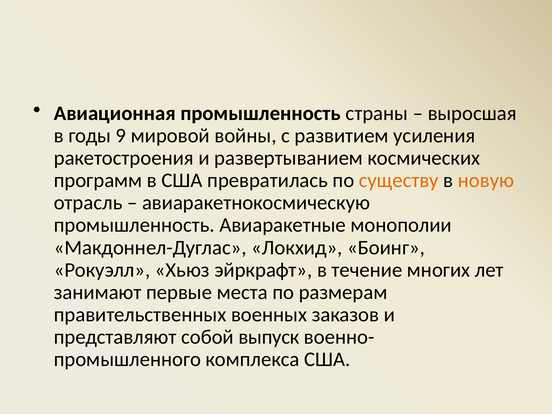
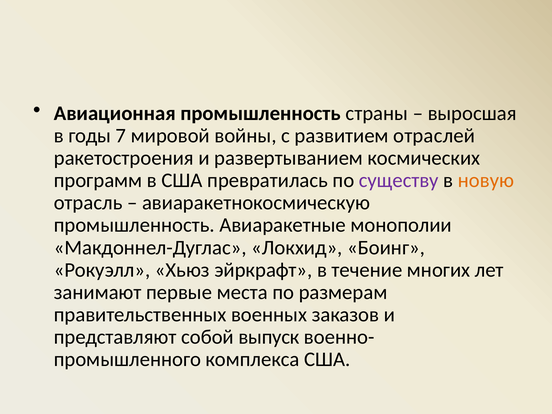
9: 9 -> 7
усиления: усиления -> отраслей
существу colour: orange -> purple
